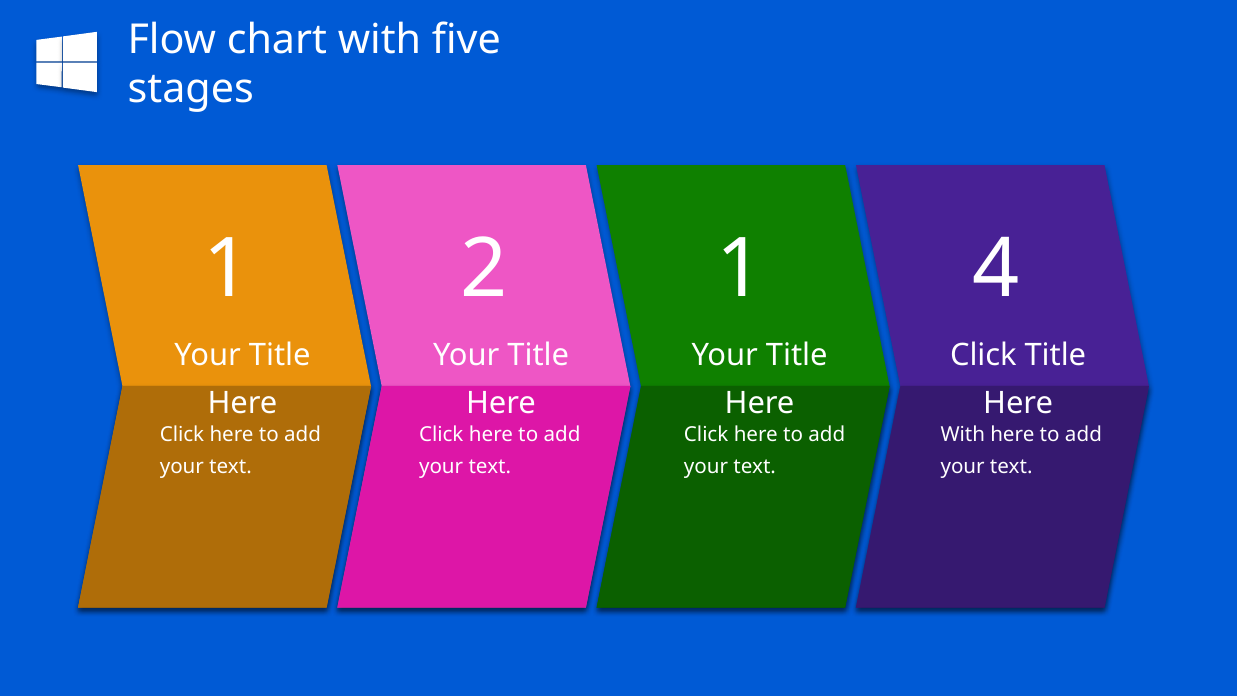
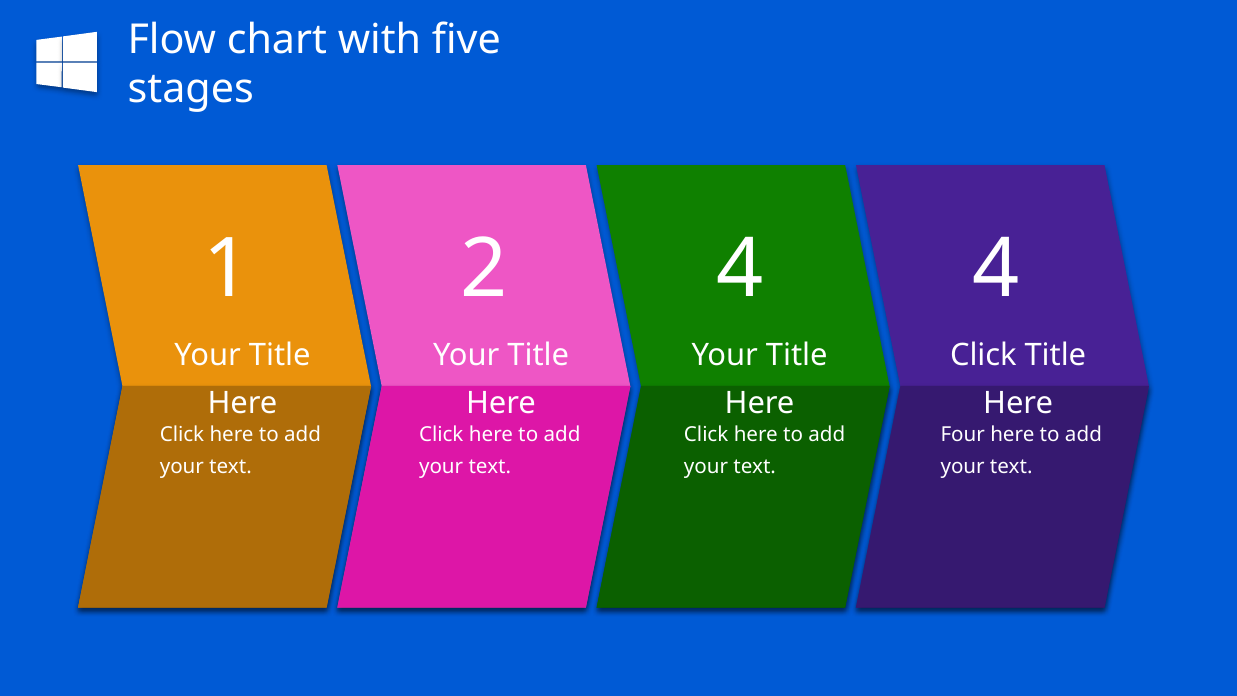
2 1: 1 -> 4
With at (963, 435): With -> Four
